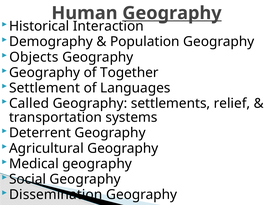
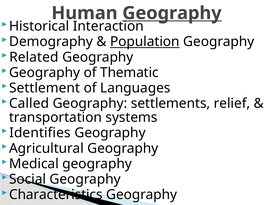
Population underline: none -> present
Objects: Objects -> Related
Together: Together -> Thematic
Deterrent: Deterrent -> Identifies
Dissemination: Dissemination -> Characteristics
